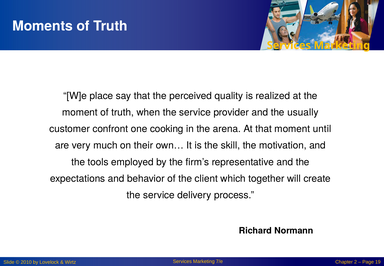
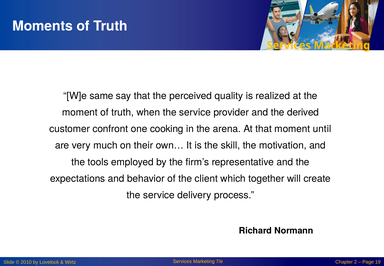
place: place -> same
usually: usually -> derived
